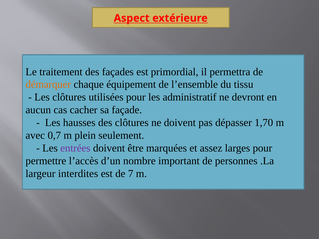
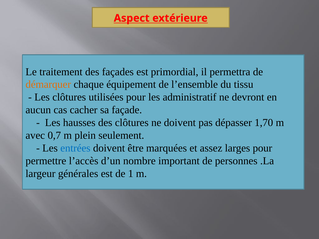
entrées colour: purple -> blue
interdites: interdites -> générales
7: 7 -> 1
